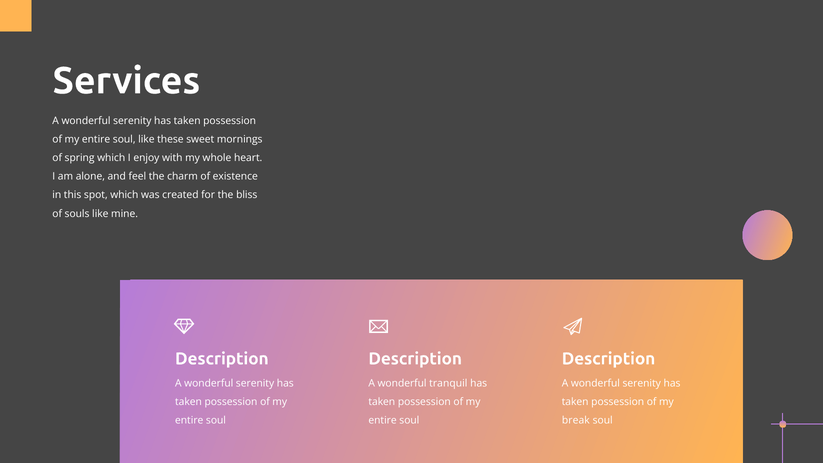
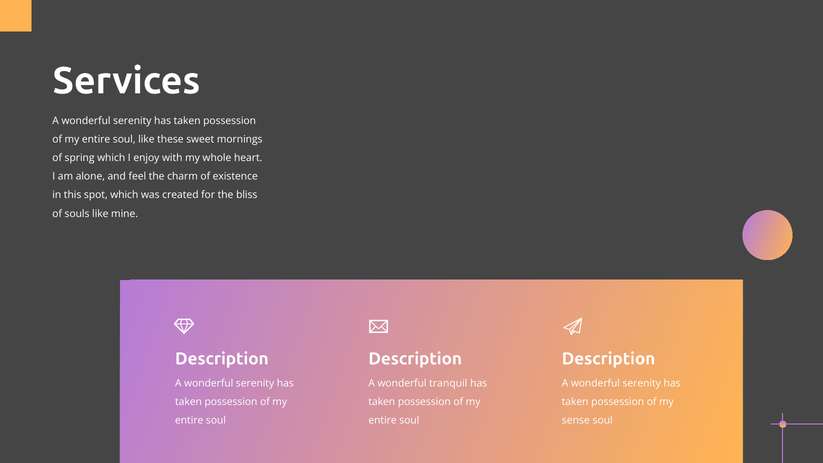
break: break -> sense
